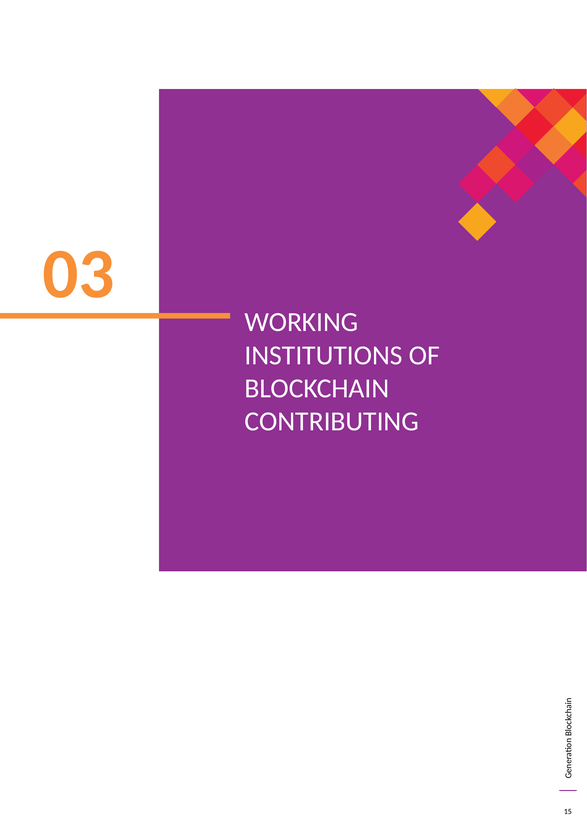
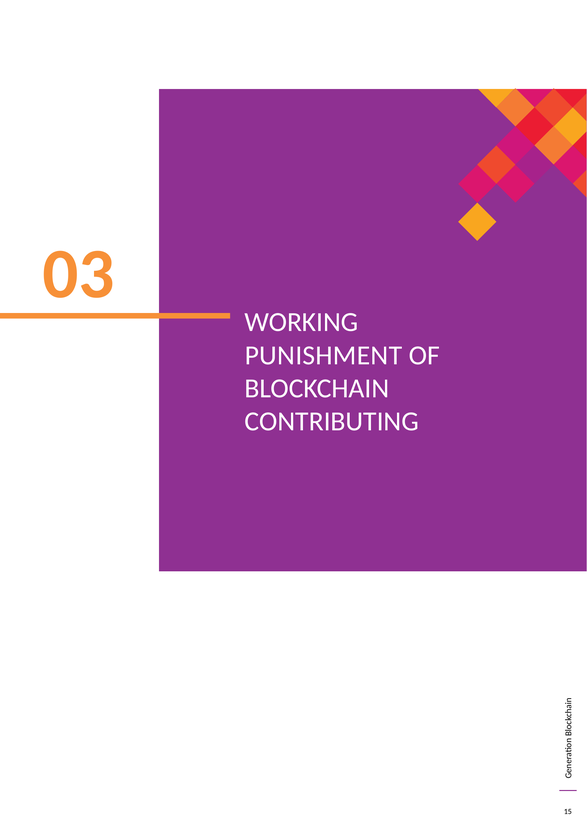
INSTITUTIONS: INSTITUTIONS -> PUNISHMENT
